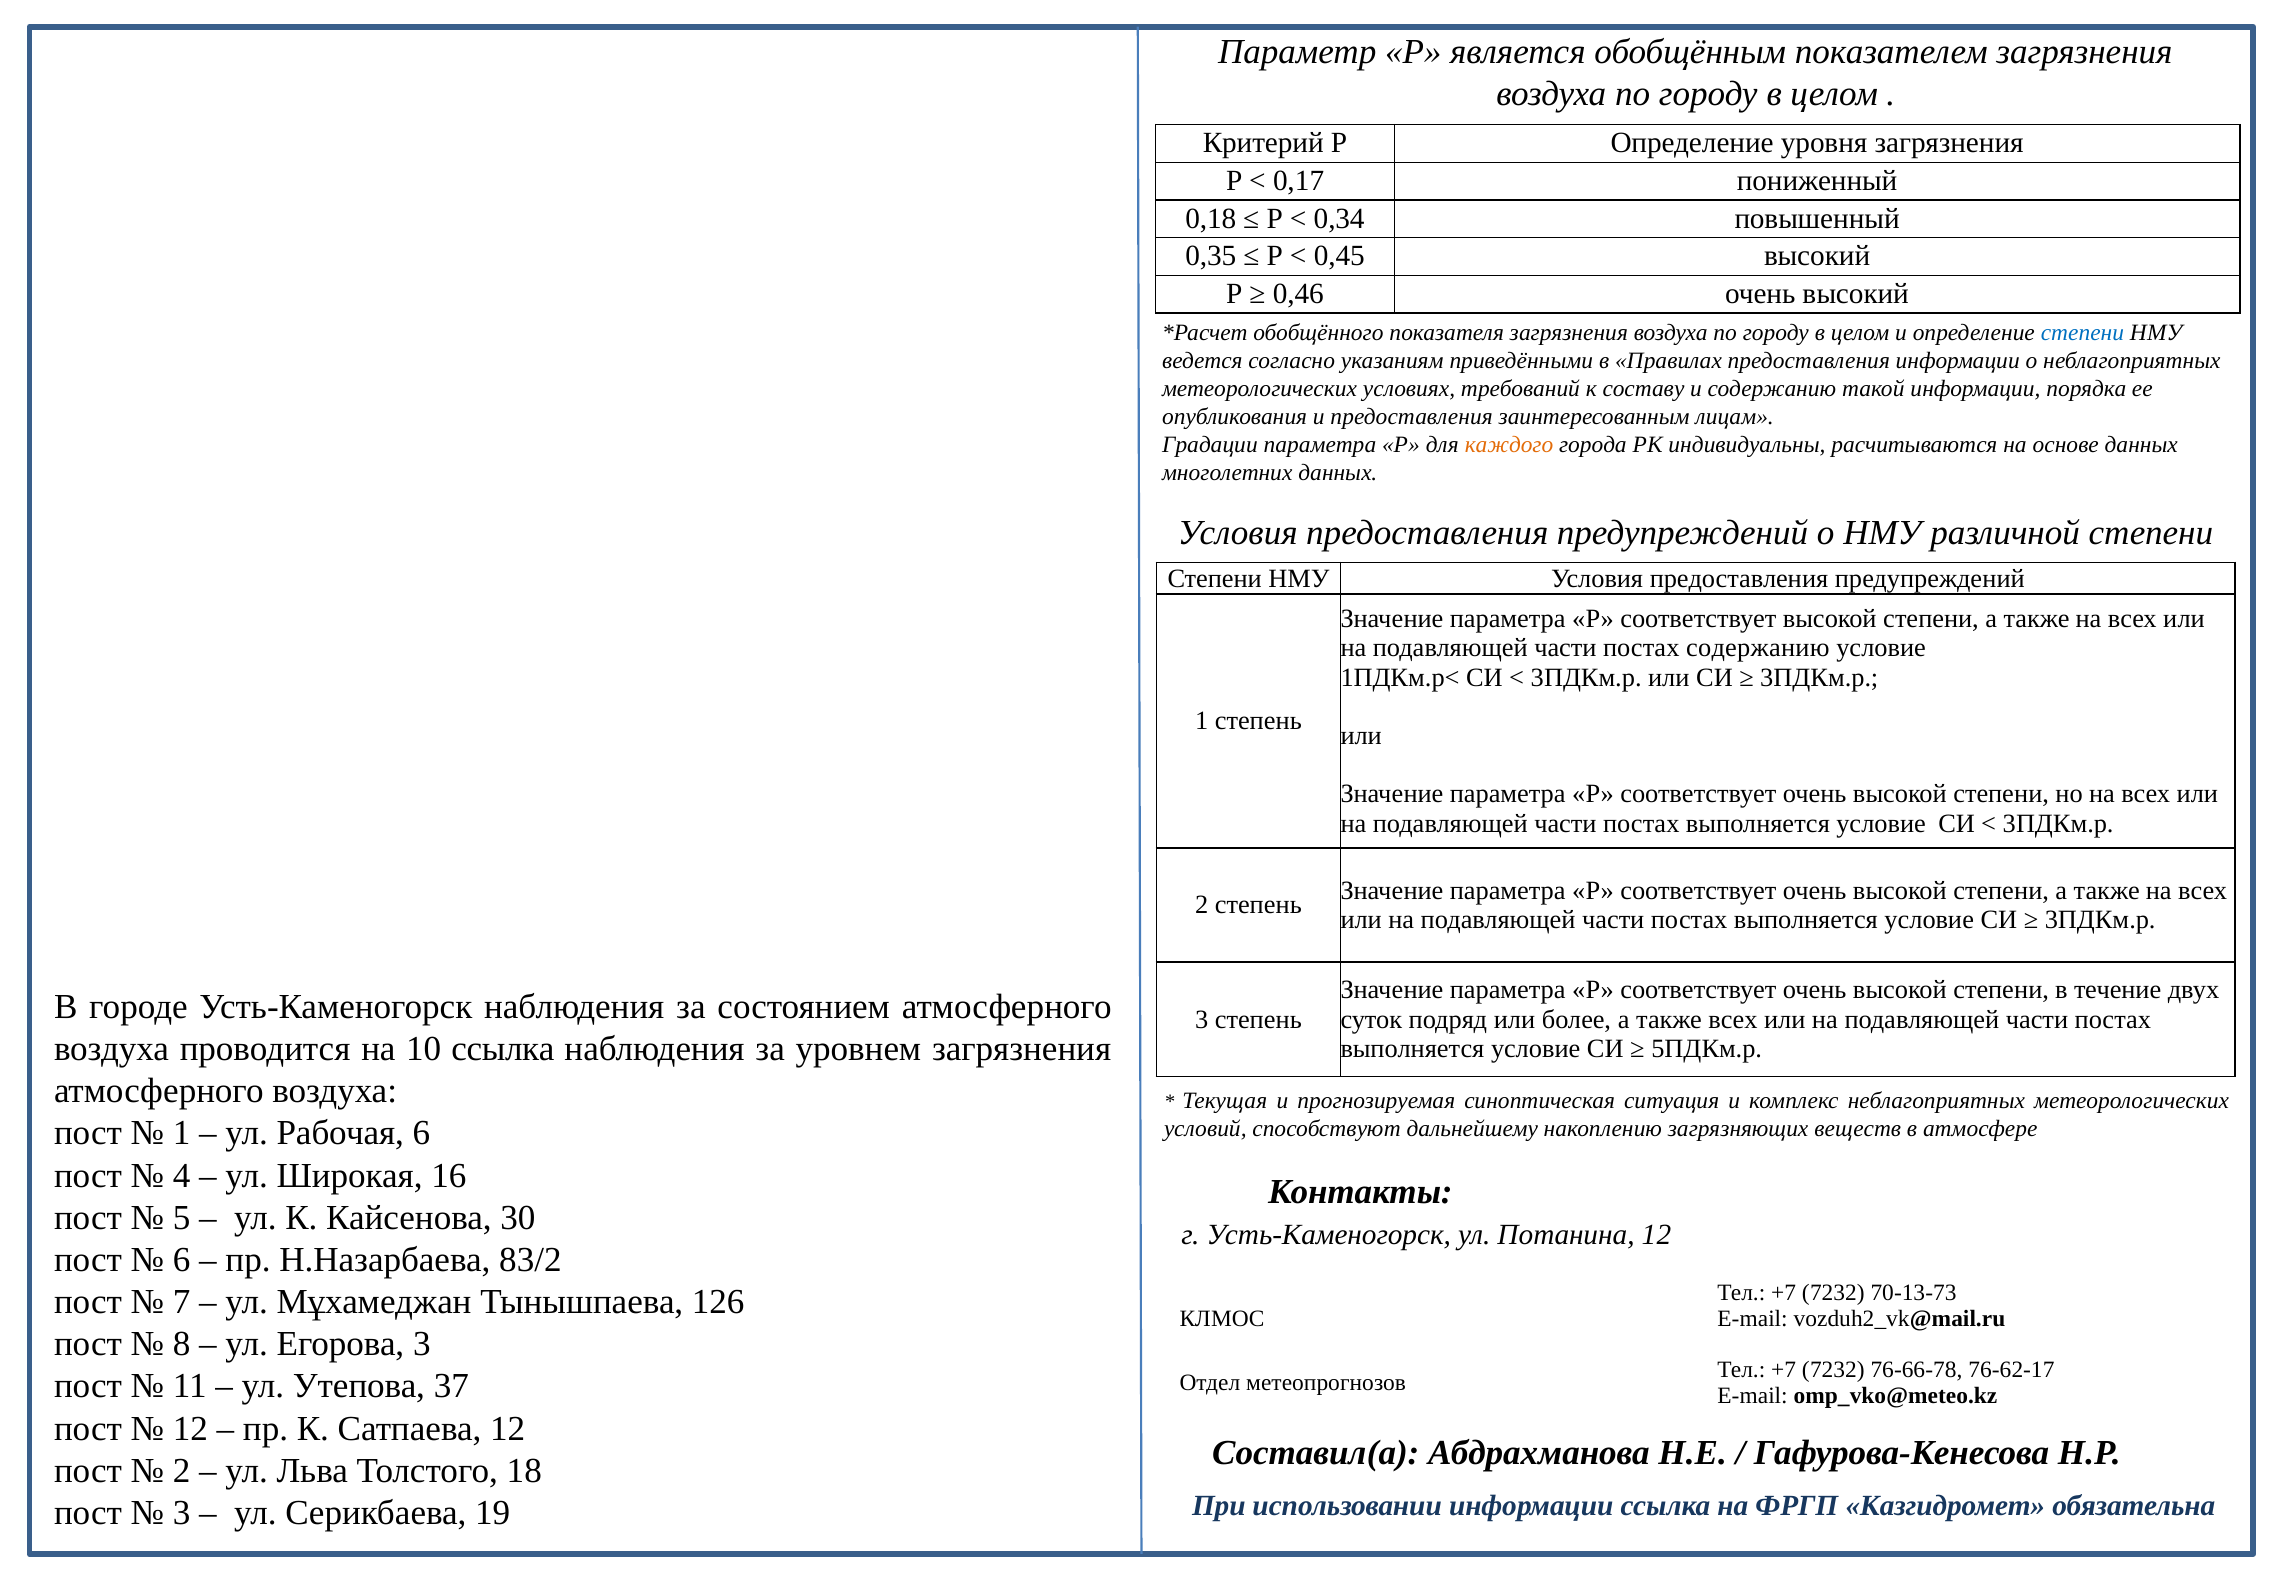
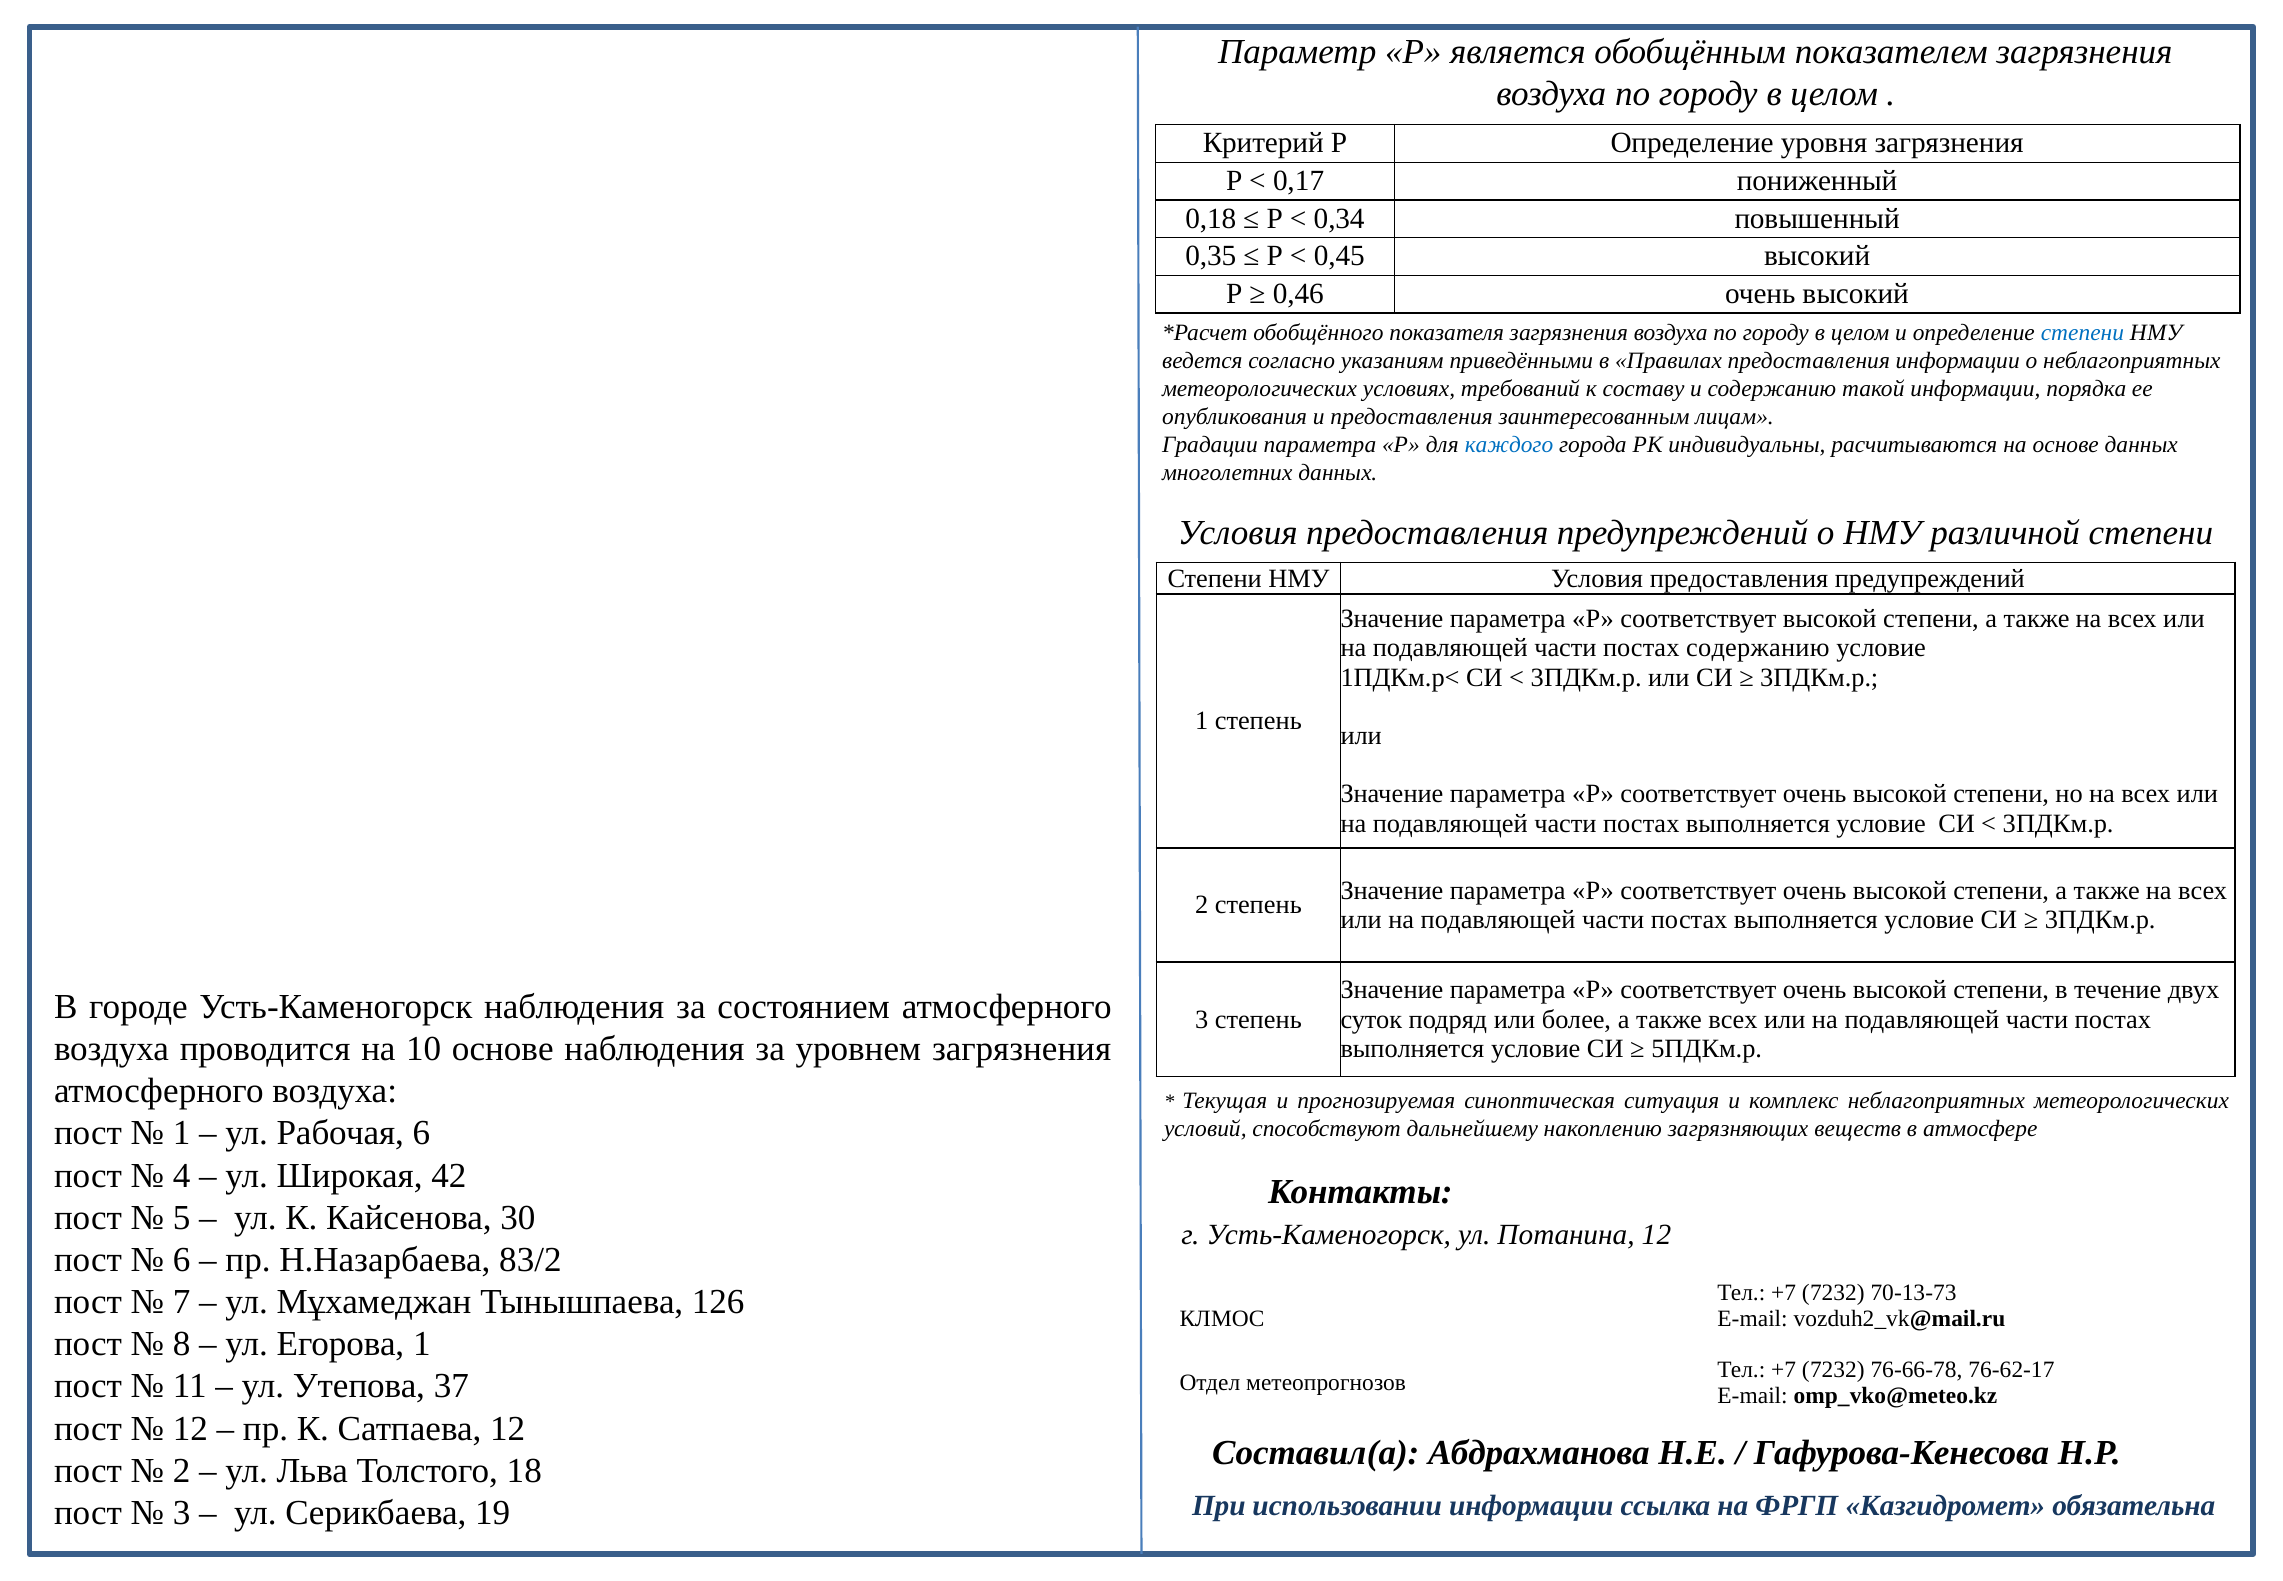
каждого colour: orange -> blue
10 ссылка: ссылка -> основе
16: 16 -> 42
Егорова 3: 3 -> 1
